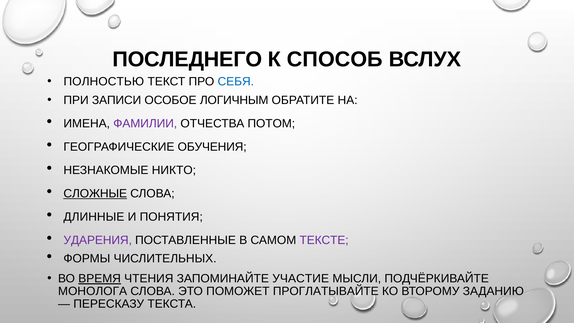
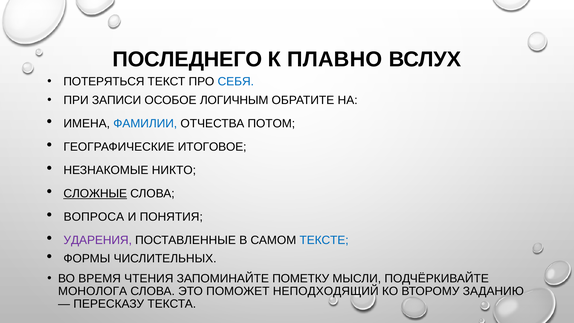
СПОСОБ: СПОСОБ -> ПЛАВНО
ПОЛНОСТЬЮ: ПОЛНОСТЬЮ -> ПОТЕРЯТЬСЯ
ФАМИЛИИ colour: purple -> blue
ОБУЧЕНИЯ: ОБУЧЕНИЯ -> ИТОГОВОЕ
ДЛИННЫЕ: ДЛИННЫЕ -> ВОПРОСА
ТЕКСТЕ colour: purple -> blue
ВРЕМЯ underline: present -> none
УЧАСТИЕ: УЧАСТИЕ -> ПОМЕТКУ
ПРОГЛАТЫВАЙТЕ: ПРОГЛАТЫВАЙТЕ -> НЕПОДХОДЯЩИЙ
